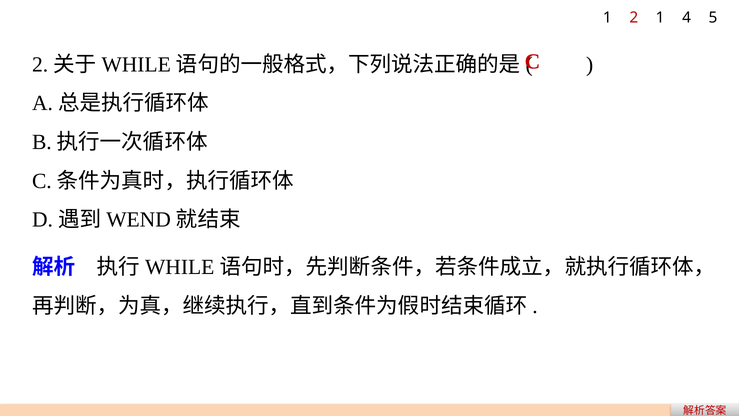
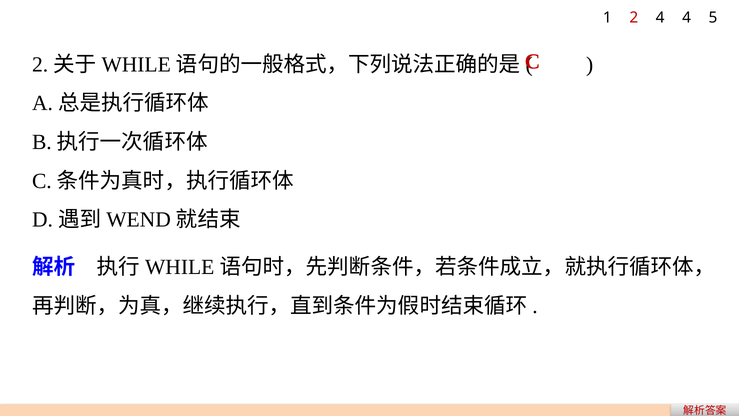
2 1: 1 -> 4
